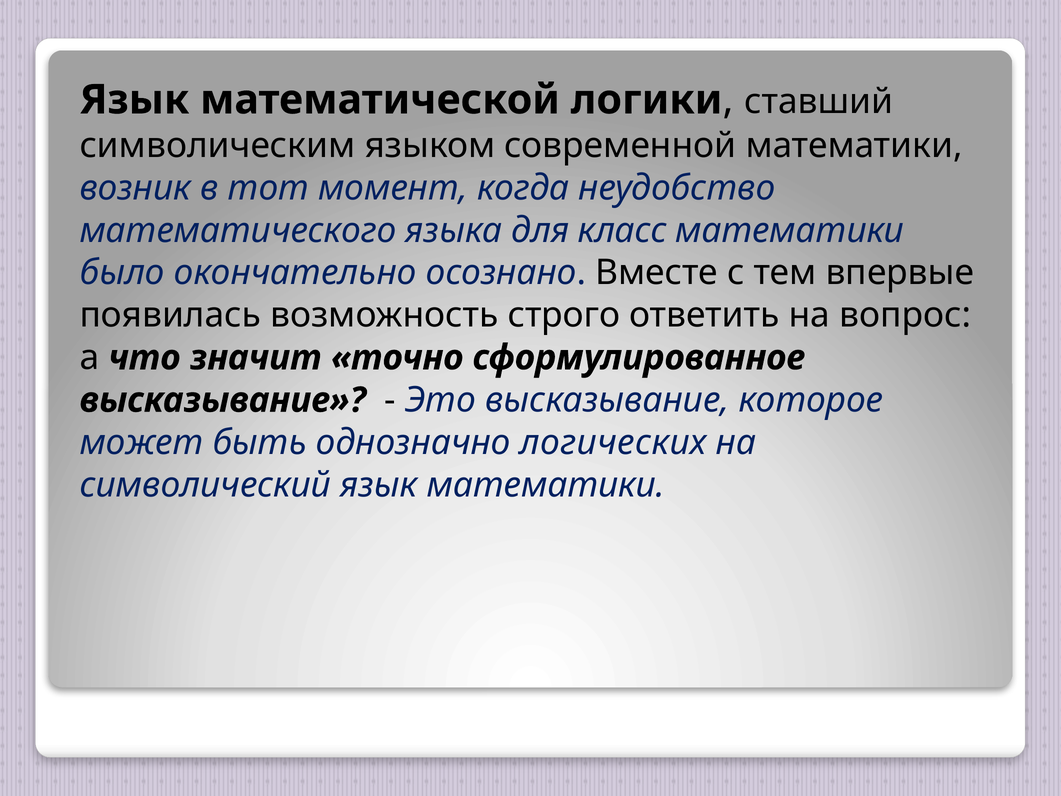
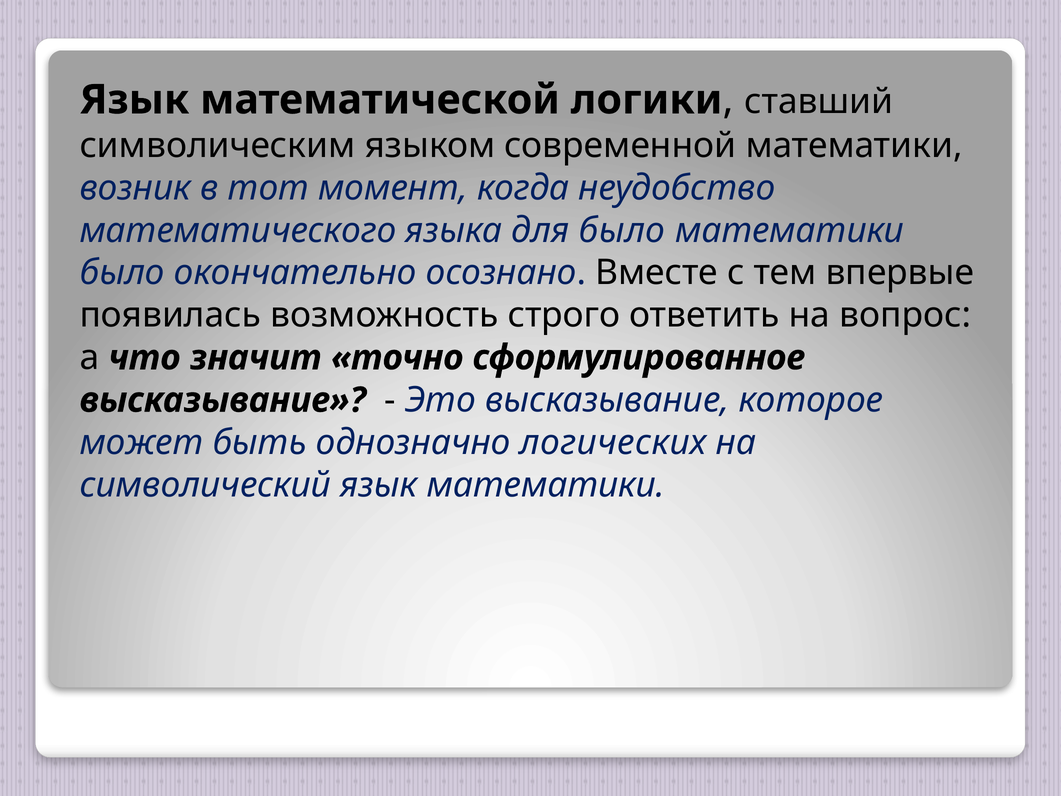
для класс: класс -> было
